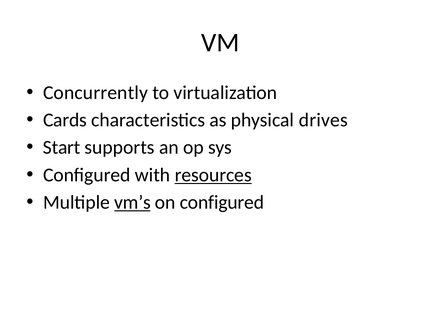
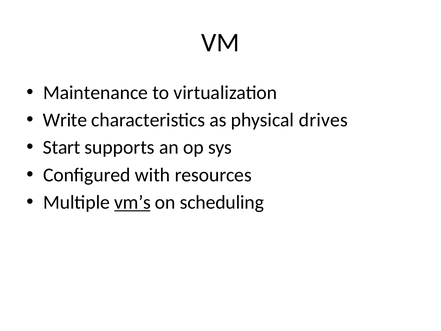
Concurrently: Concurrently -> Maintenance
Cards: Cards -> Write
resources underline: present -> none
on configured: configured -> scheduling
